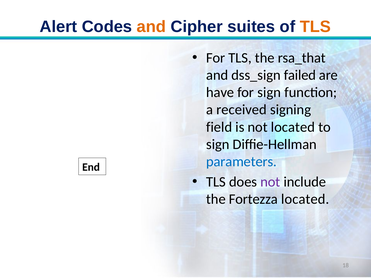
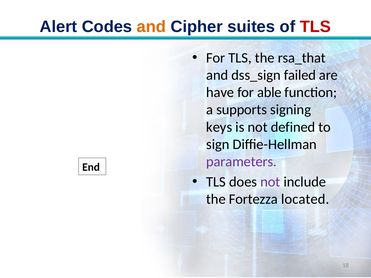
TLS at (315, 27) colour: orange -> red
for sign: sign -> able
received: received -> supports
field: field -> keys
not located: located -> defined
parameters colour: blue -> purple
